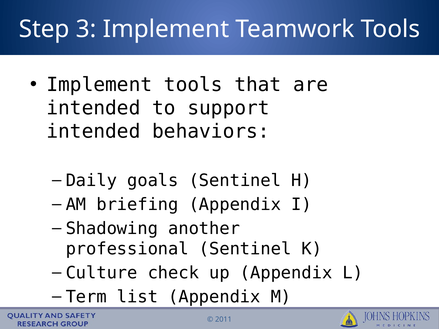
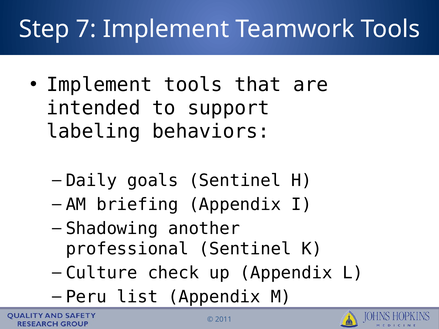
3: 3 -> 7
intended at (93, 132): intended -> labeling
Term: Term -> Peru
